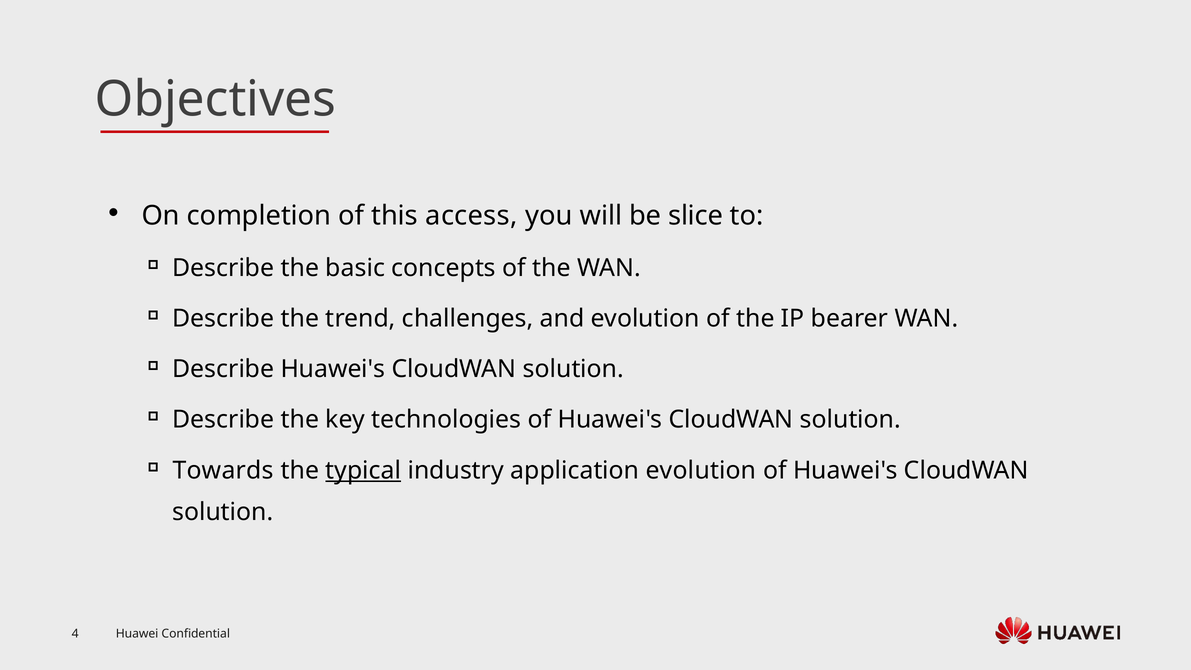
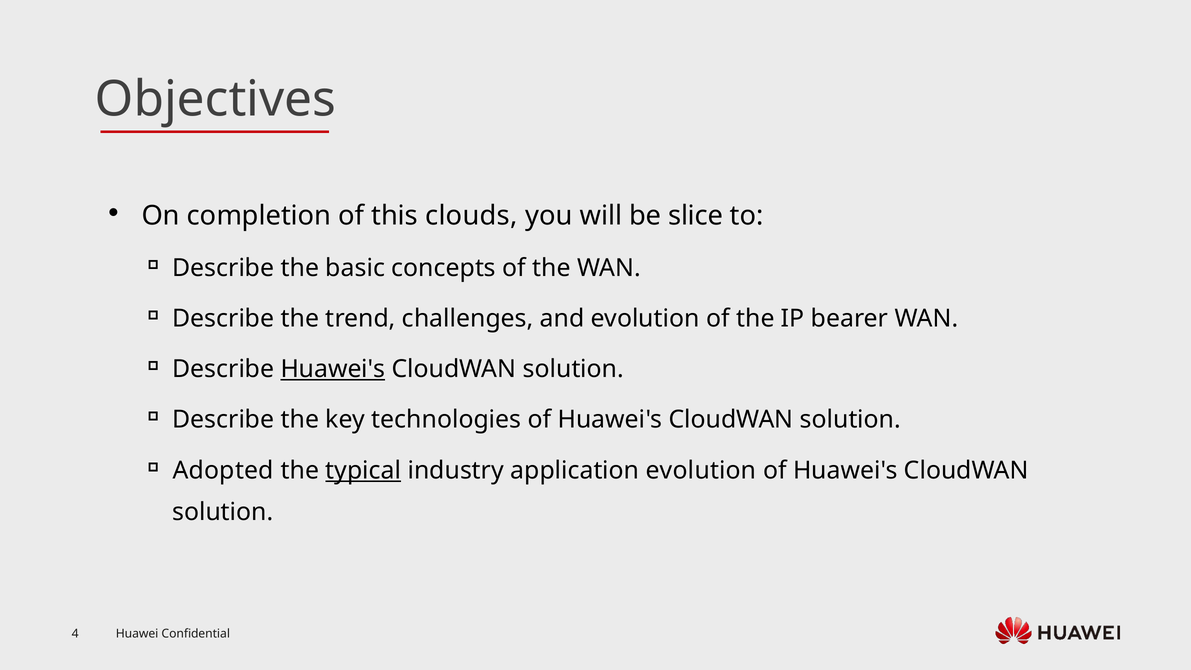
access: access -> clouds
Huawei's at (333, 369) underline: none -> present
Towards: Towards -> Adopted
